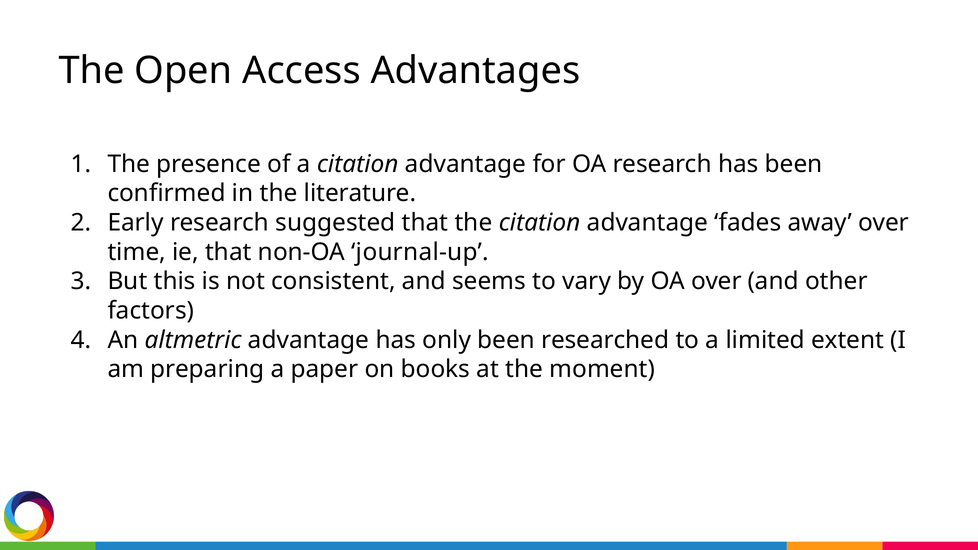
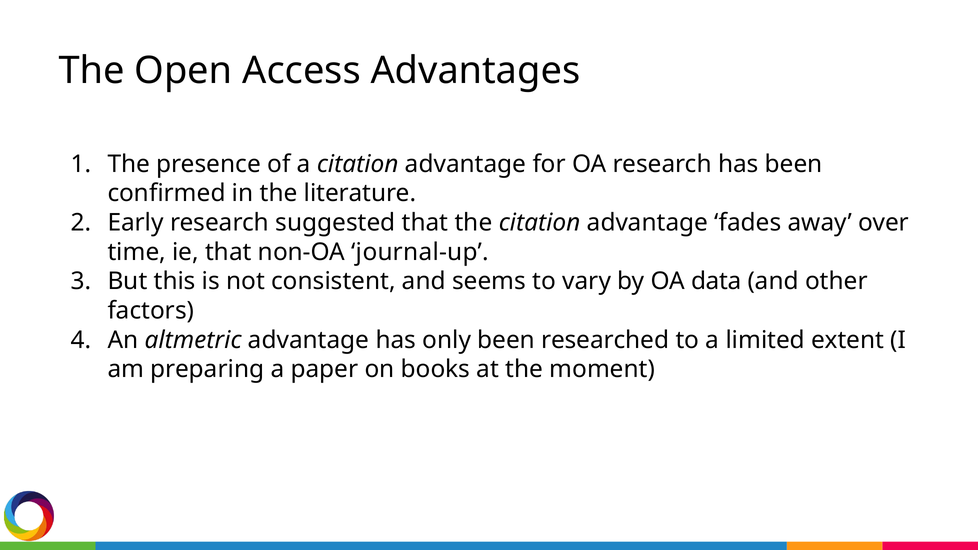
OA over: over -> data
